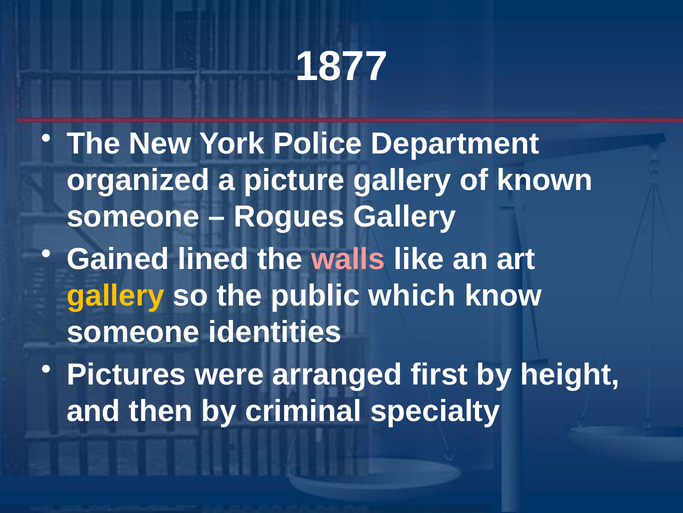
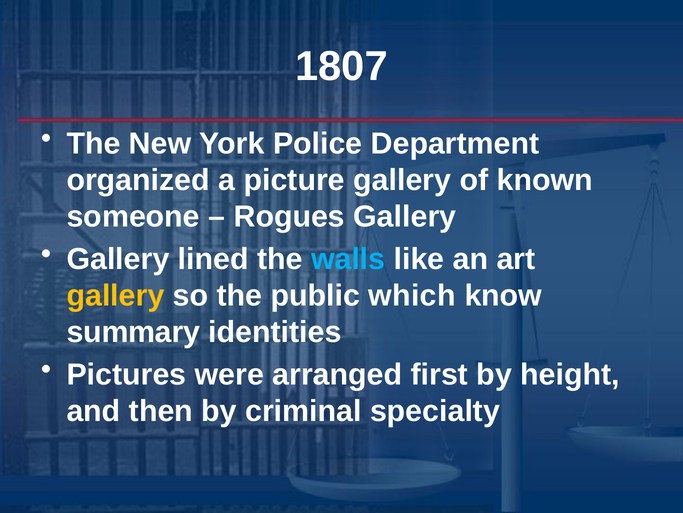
1877: 1877 -> 1807
Gained at (118, 259): Gained -> Gallery
walls colour: pink -> light blue
someone at (133, 332): someone -> summary
